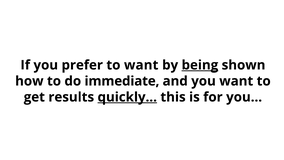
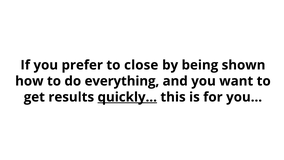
to want: want -> close
being underline: present -> none
immediate: immediate -> everything
